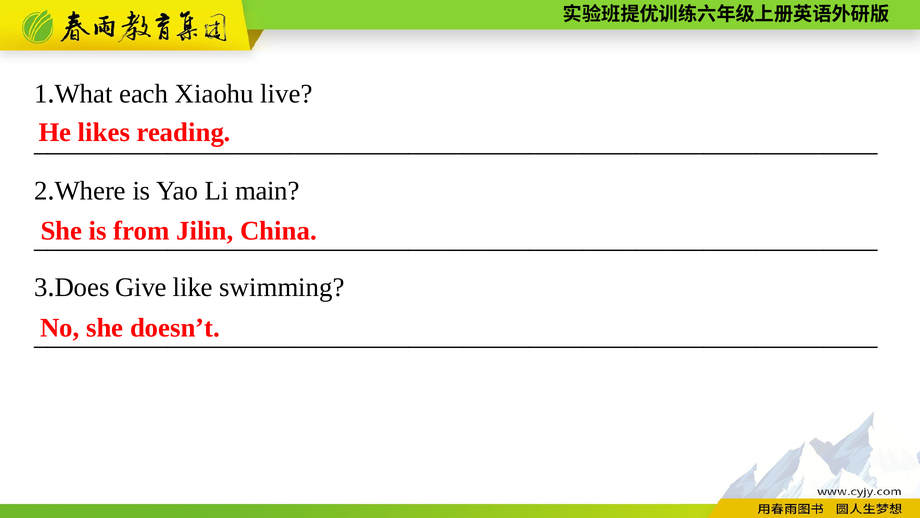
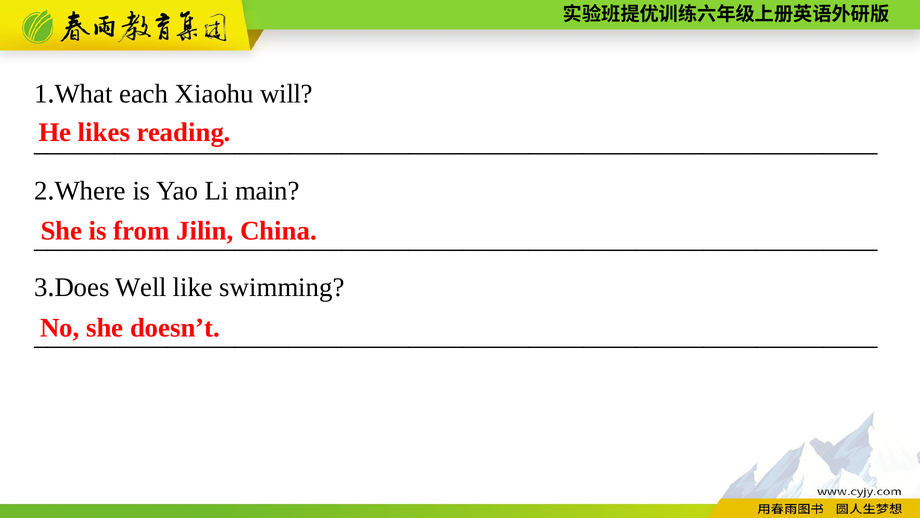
live: live -> will
Give: Give -> Well
